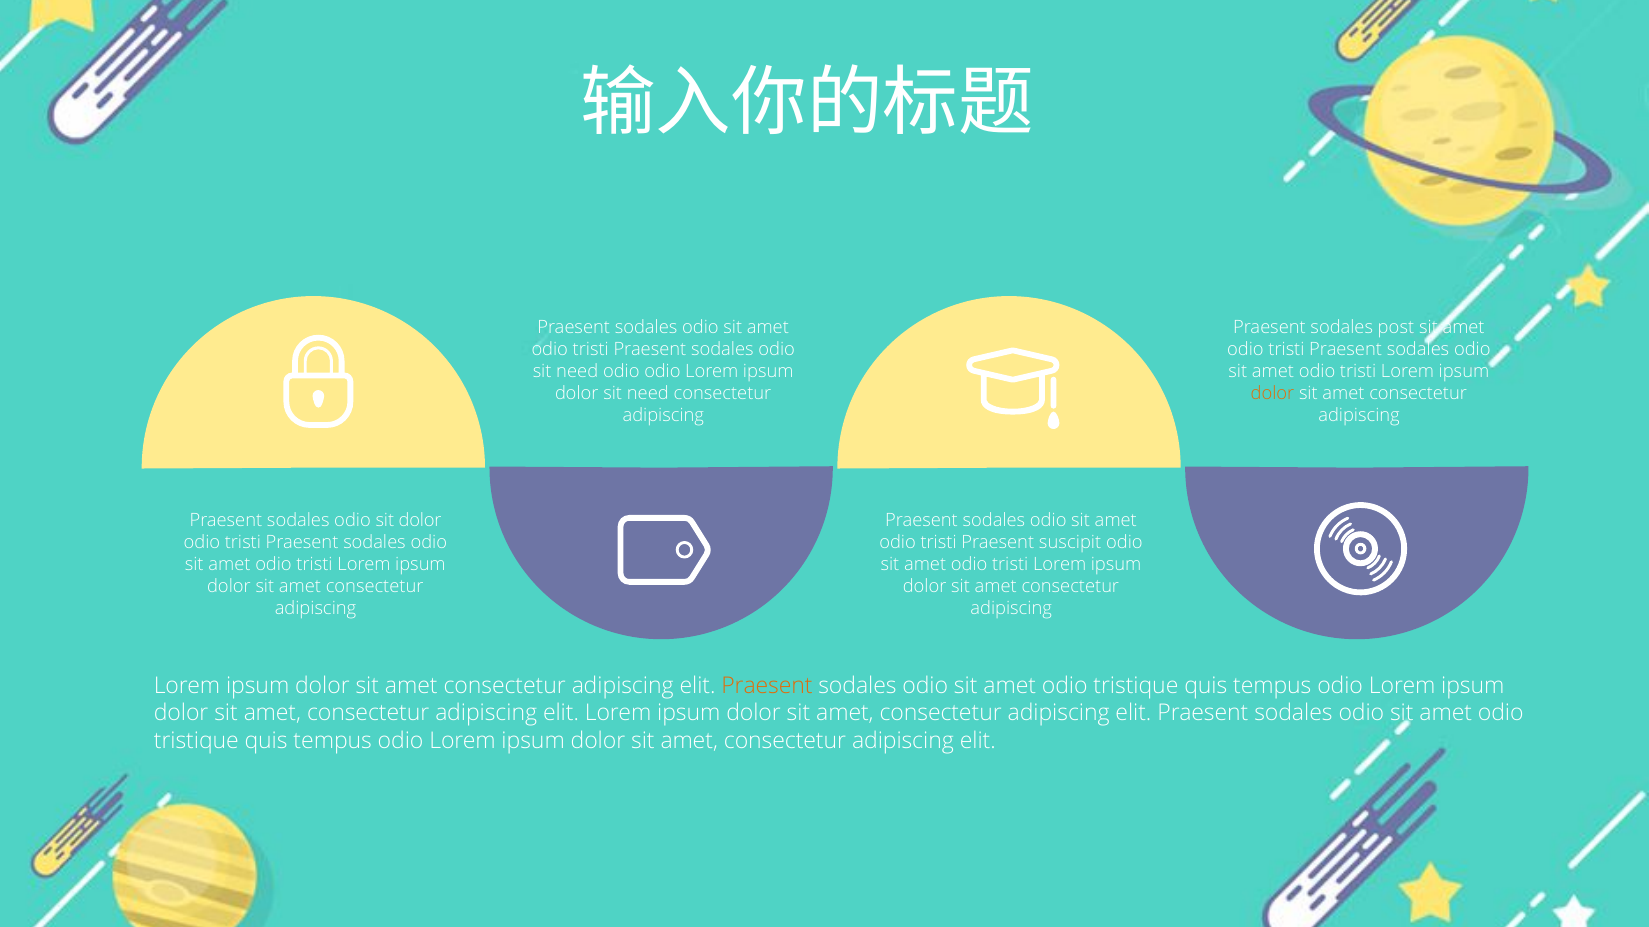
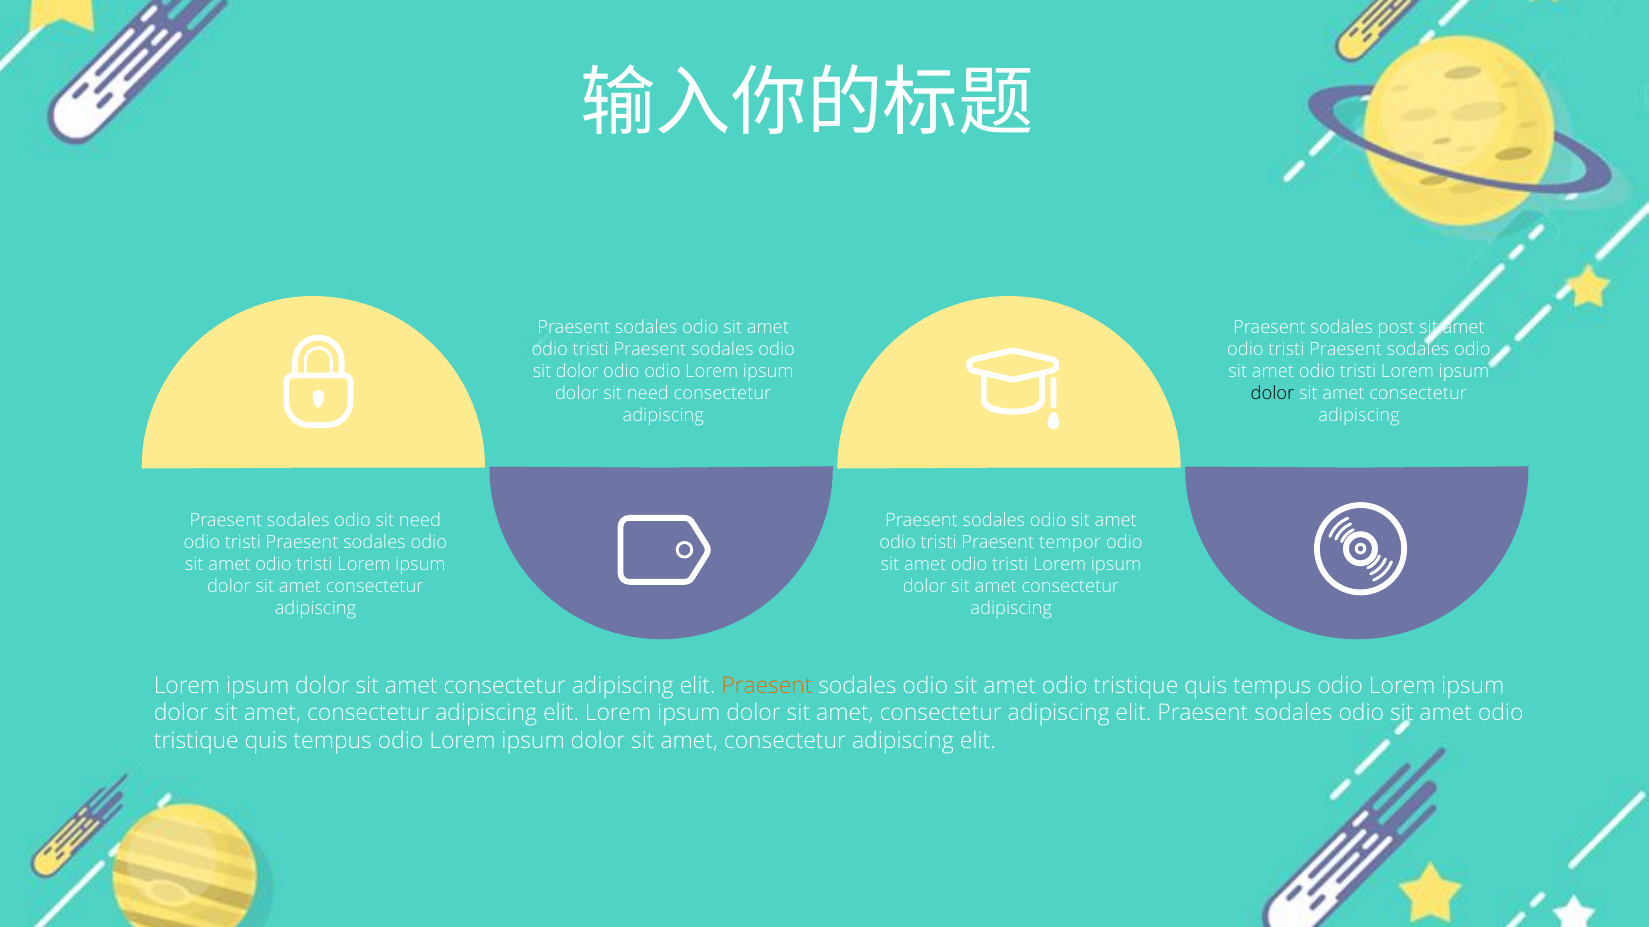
need at (577, 371): need -> dolor
dolor at (1273, 393) colour: orange -> black
odio sit dolor: dolor -> need
suscipit: suscipit -> tempor
